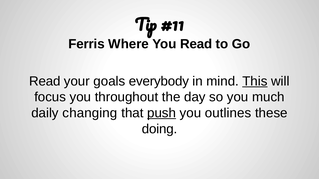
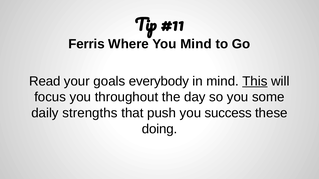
You Read: Read -> Mind
much: much -> some
changing: changing -> strengths
push underline: present -> none
outlines: outlines -> success
